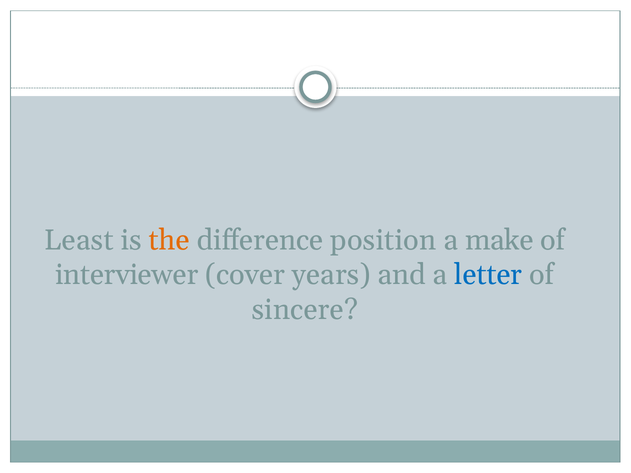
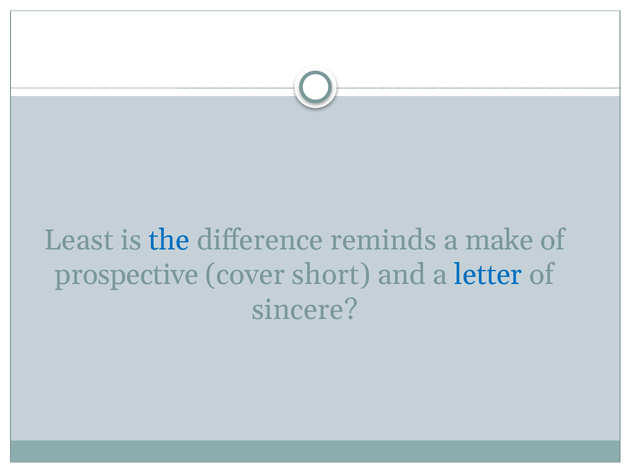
the colour: orange -> blue
position: position -> reminds
interviewer: interviewer -> prospective
years: years -> short
